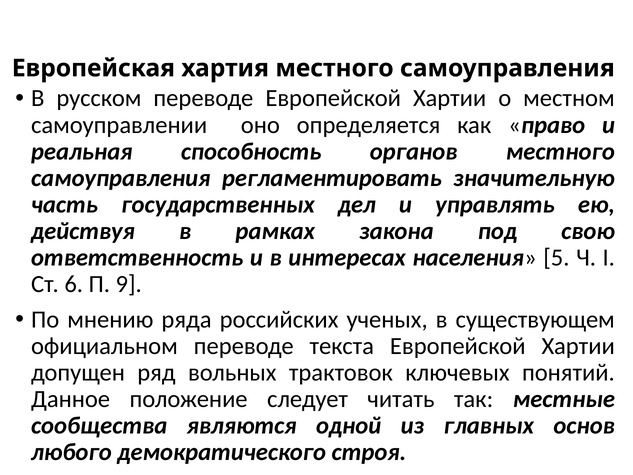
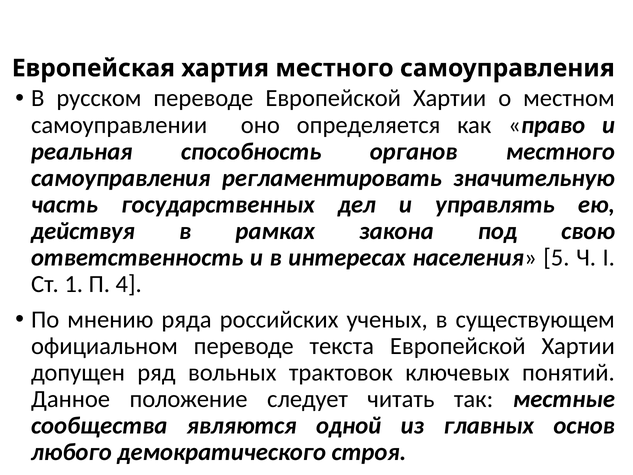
6: 6 -> 1
9: 9 -> 4
